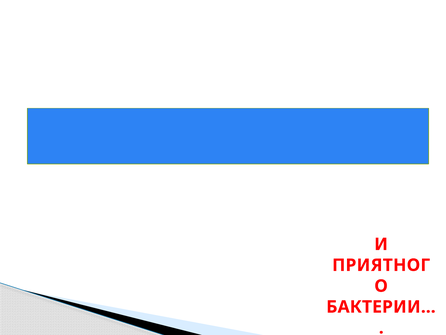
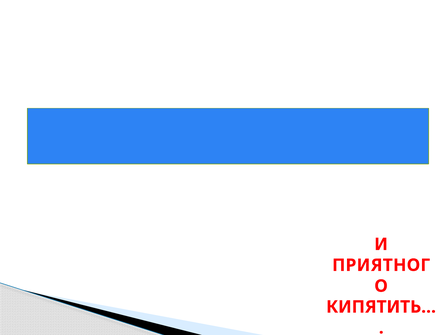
БАКТЕРИИ…: БАКТЕРИИ… -> КИПЯТИТЬ…
